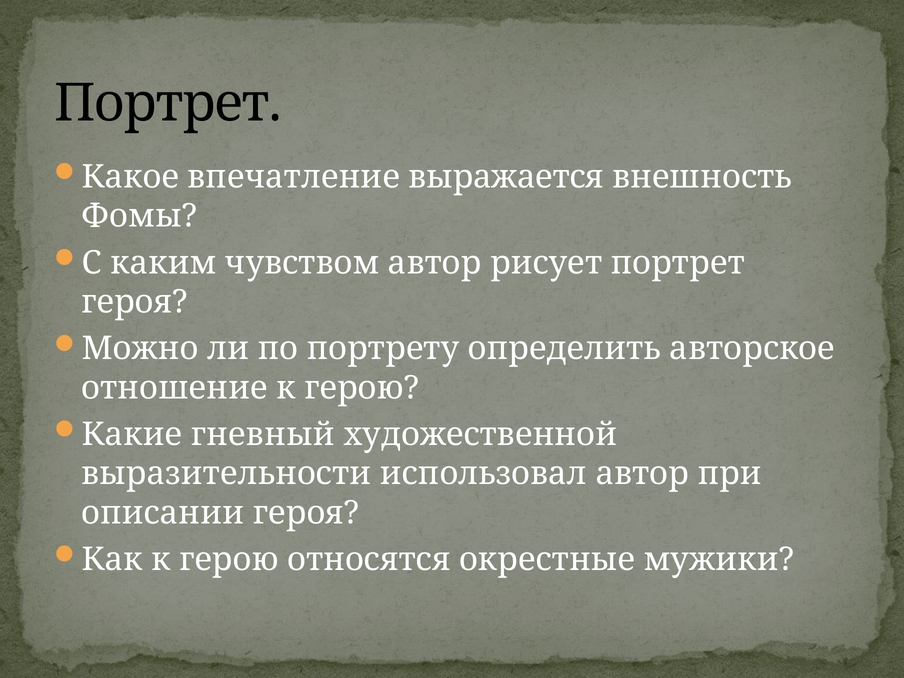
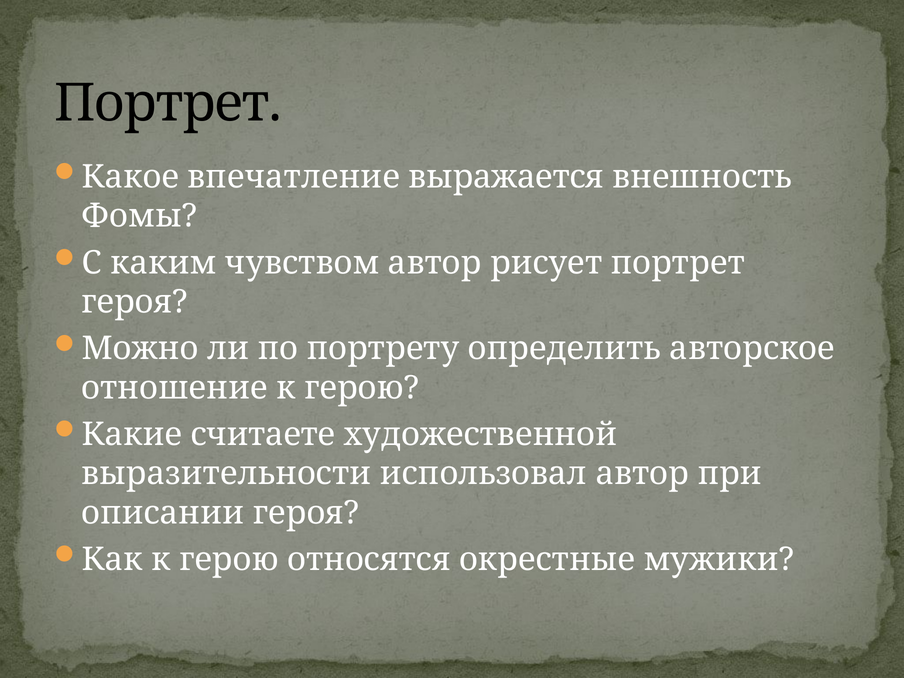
гневный: гневный -> считаете
